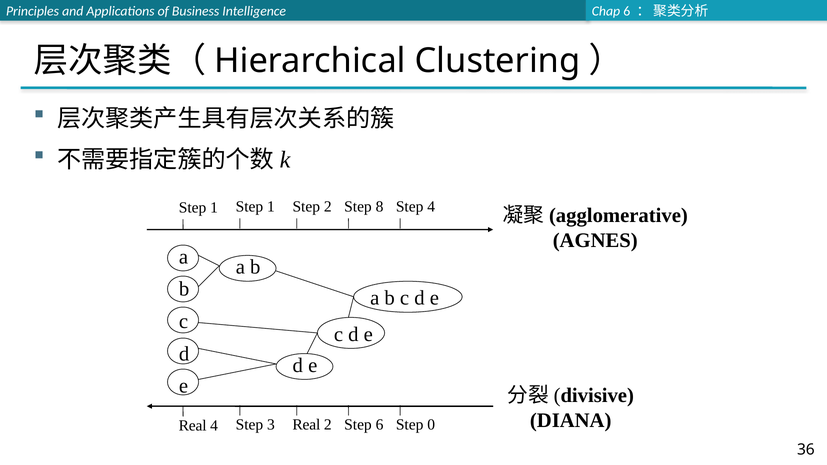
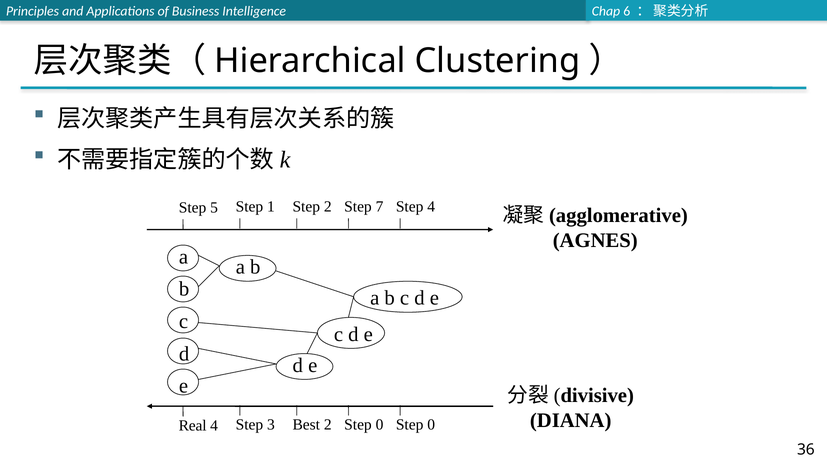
1 at (214, 208): 1 -> 5
8: 8 -> 7
3 Real: Real -> Best
2 Step 6: 6 -> 0
